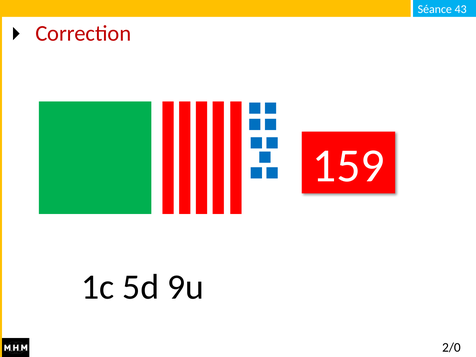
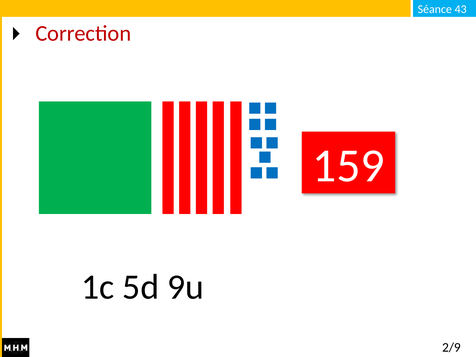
2/0: 2/0 -> 2/9
